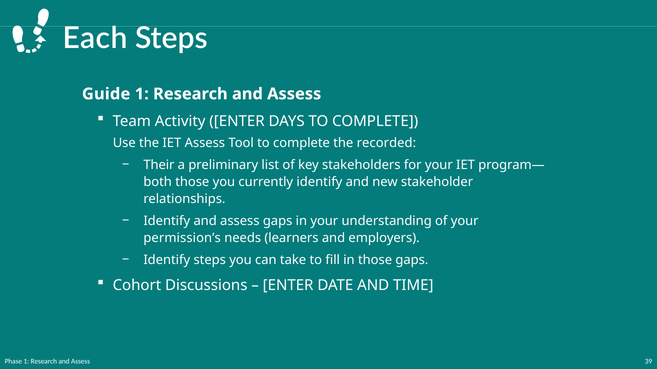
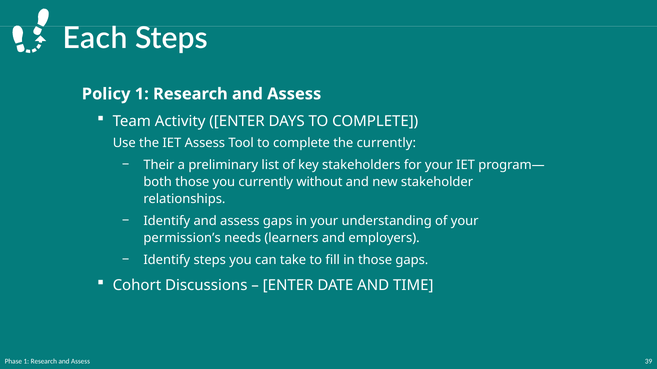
Guide: Guide -> Policy
the recorded: recorded -> currently
currently identify: identify -> without
